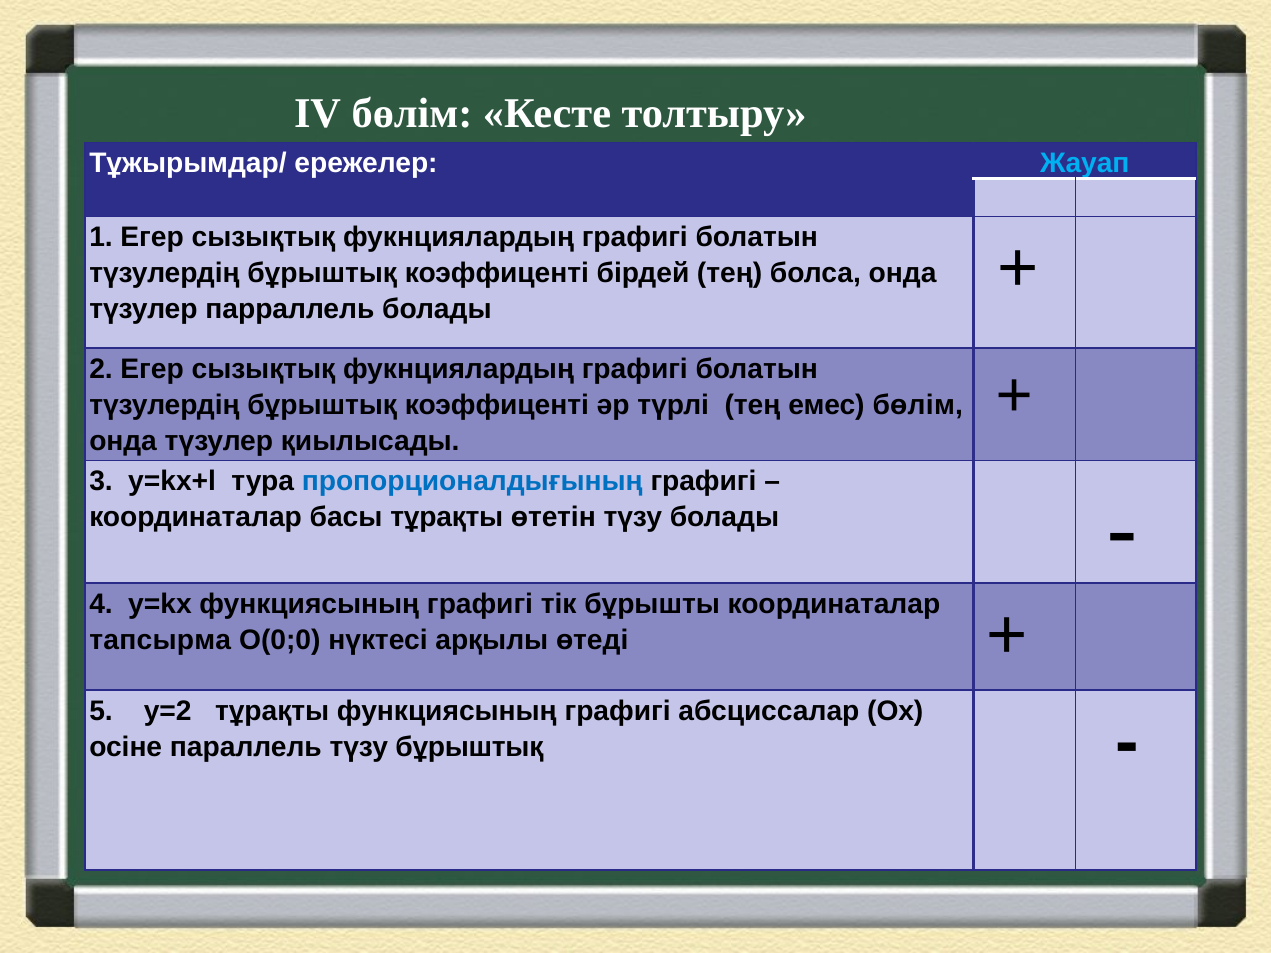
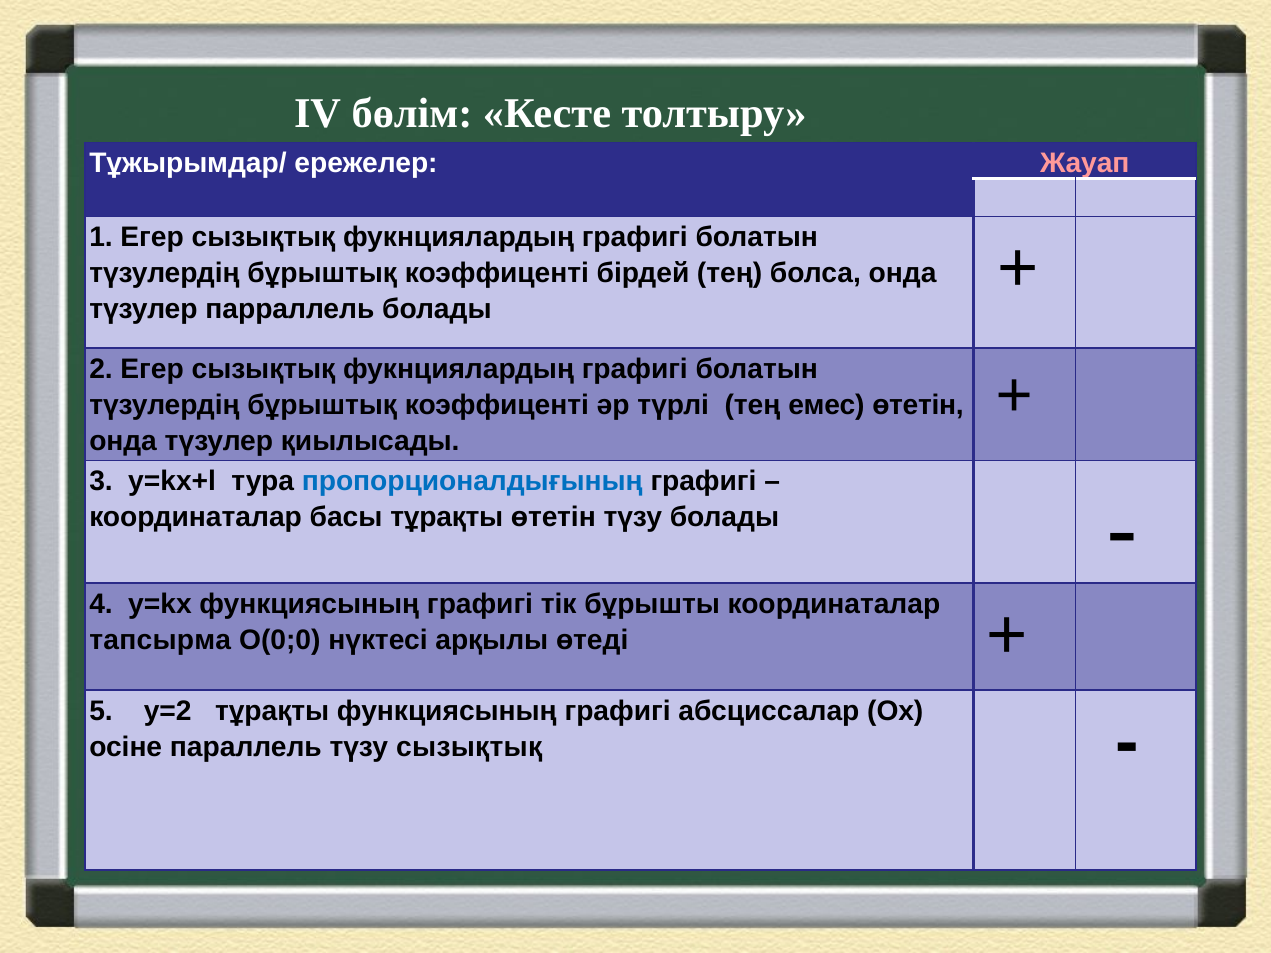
Жауап colour: light blue -> pink
емес бөлім: бөлім -> өтетін
түзу бұрыштық: бұрыштық -> сызықтық
